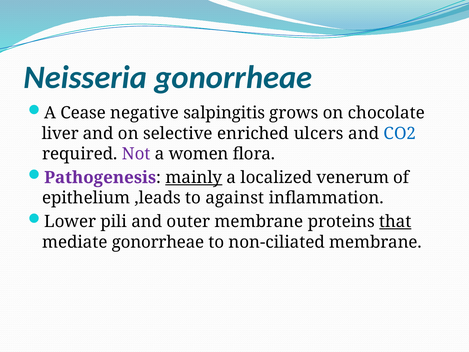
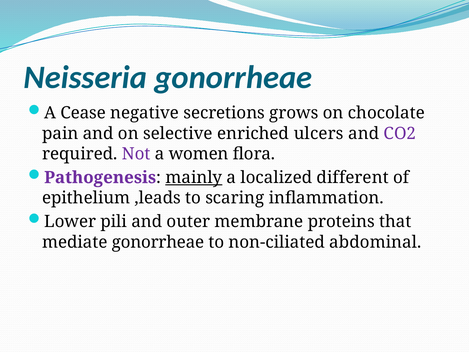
salpingitis: salpingitis -> secretions
liver: liver -> pain
CO2 colour: blue -> purple
venerum: venerum -> different
against: against -> scaring
that underline: present -> none
non-ciliated membrane: membrane -> abdominal
